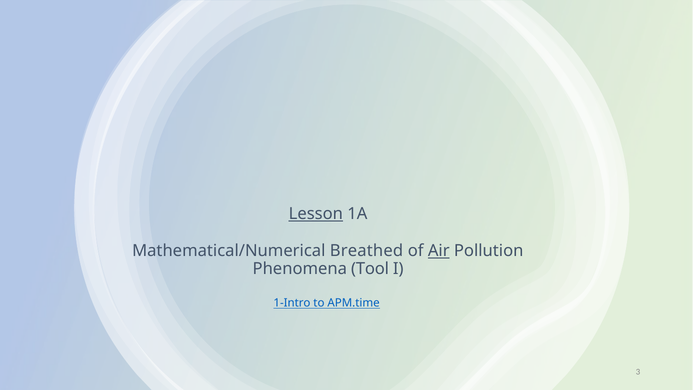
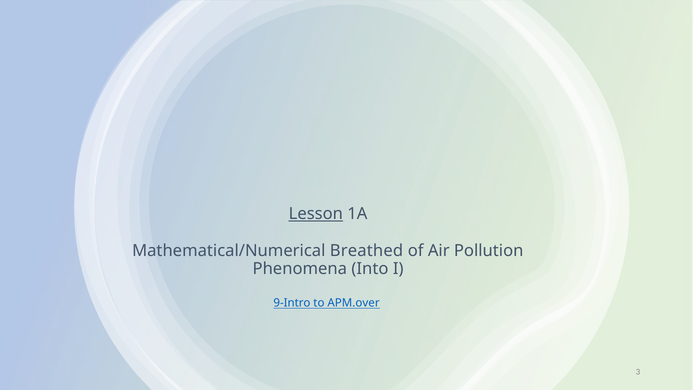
Air underline: present -> none
Tool: Tool -> Into
1-Intro: 1-Intro -> 9-Intro
APM.time: APM.time -> APM.over
